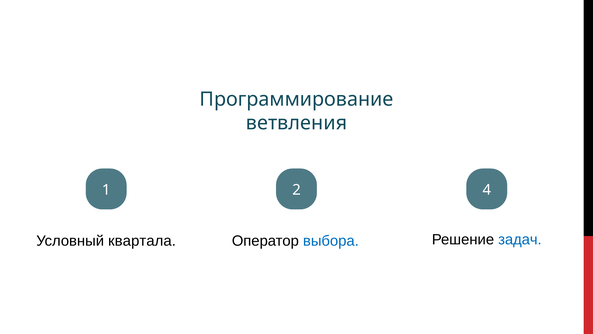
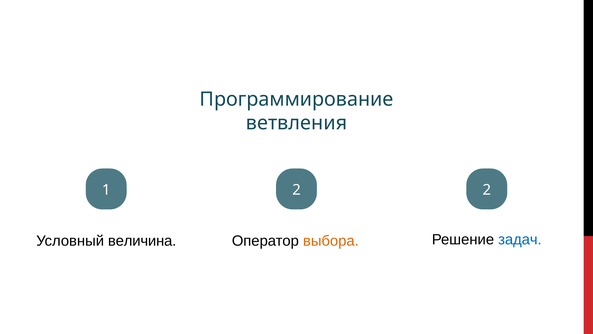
2 4: 4 -> 2
квартала: квартала -> величина
выбора colour: blue -> orange
